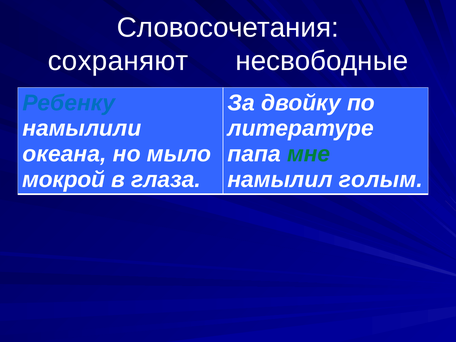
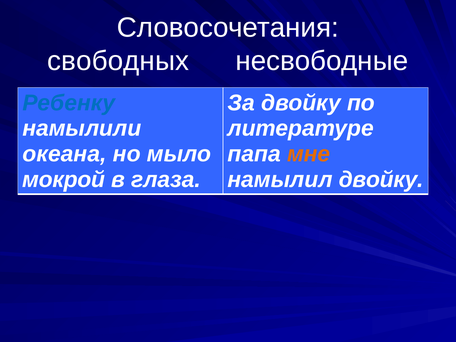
сохраняют: сохраняют -> свободных
мне colour: green -> orange
намылил голым: голым -> двойку
